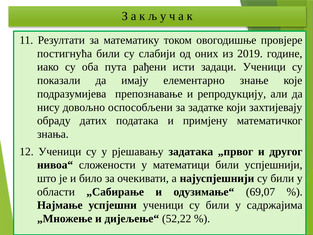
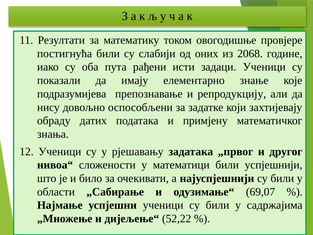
2019: 2019 -> 2068
